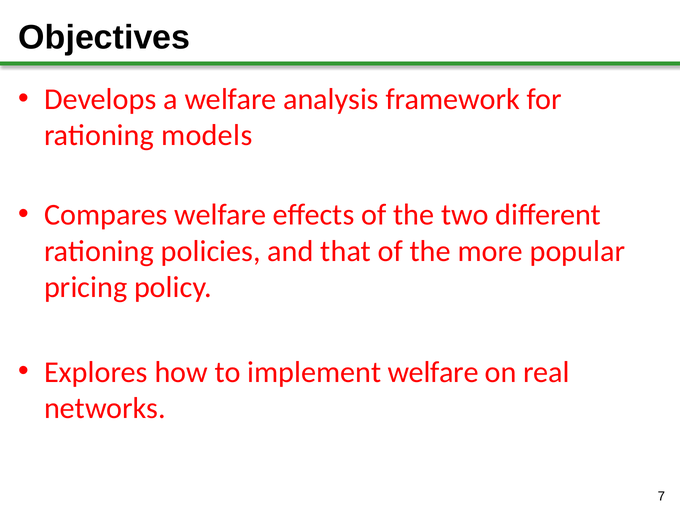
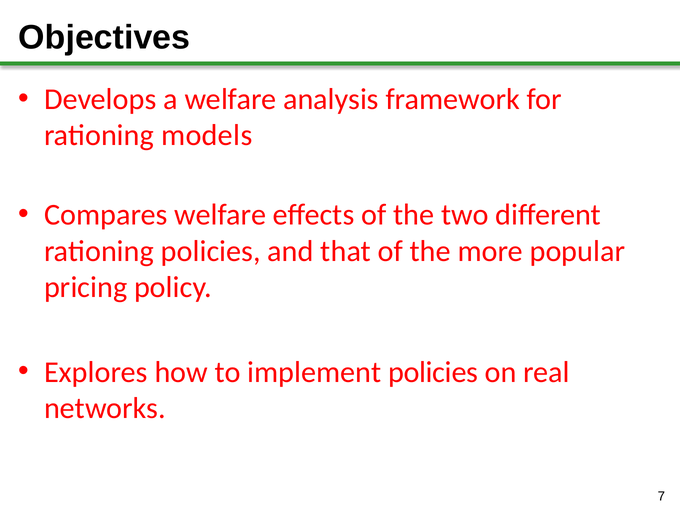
implement welfare: welfare -> policies
